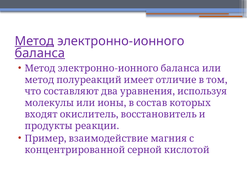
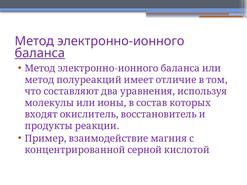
Метод underline: present -> none
